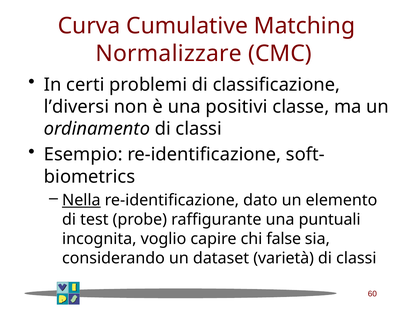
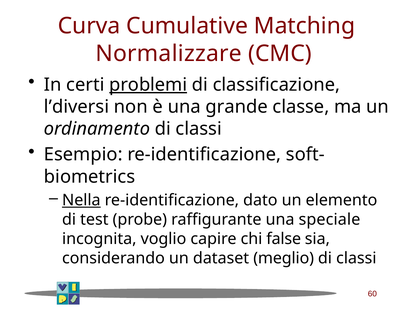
problemi underline: none -> present
positivi: positivi -> grande
puntuali: puntuali -> speciale
varietà: varietà -> meglio
